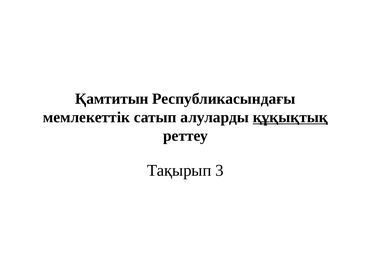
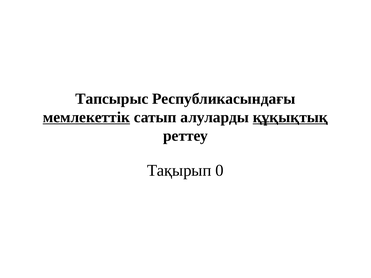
Қамтитын: Қамтитын -> Тапсырыс
мемлекеттік underline: none -> present
3: 3 -> 0
